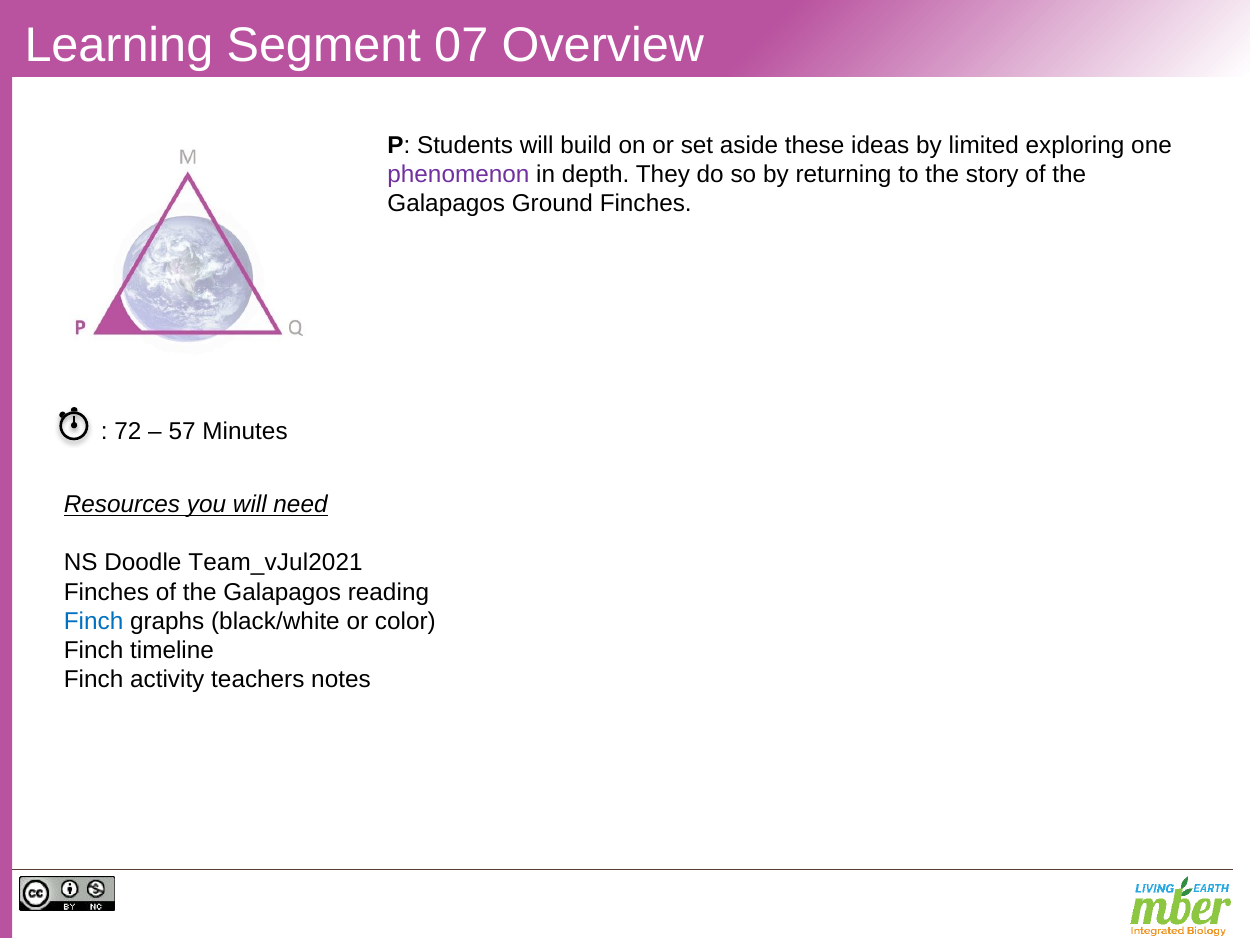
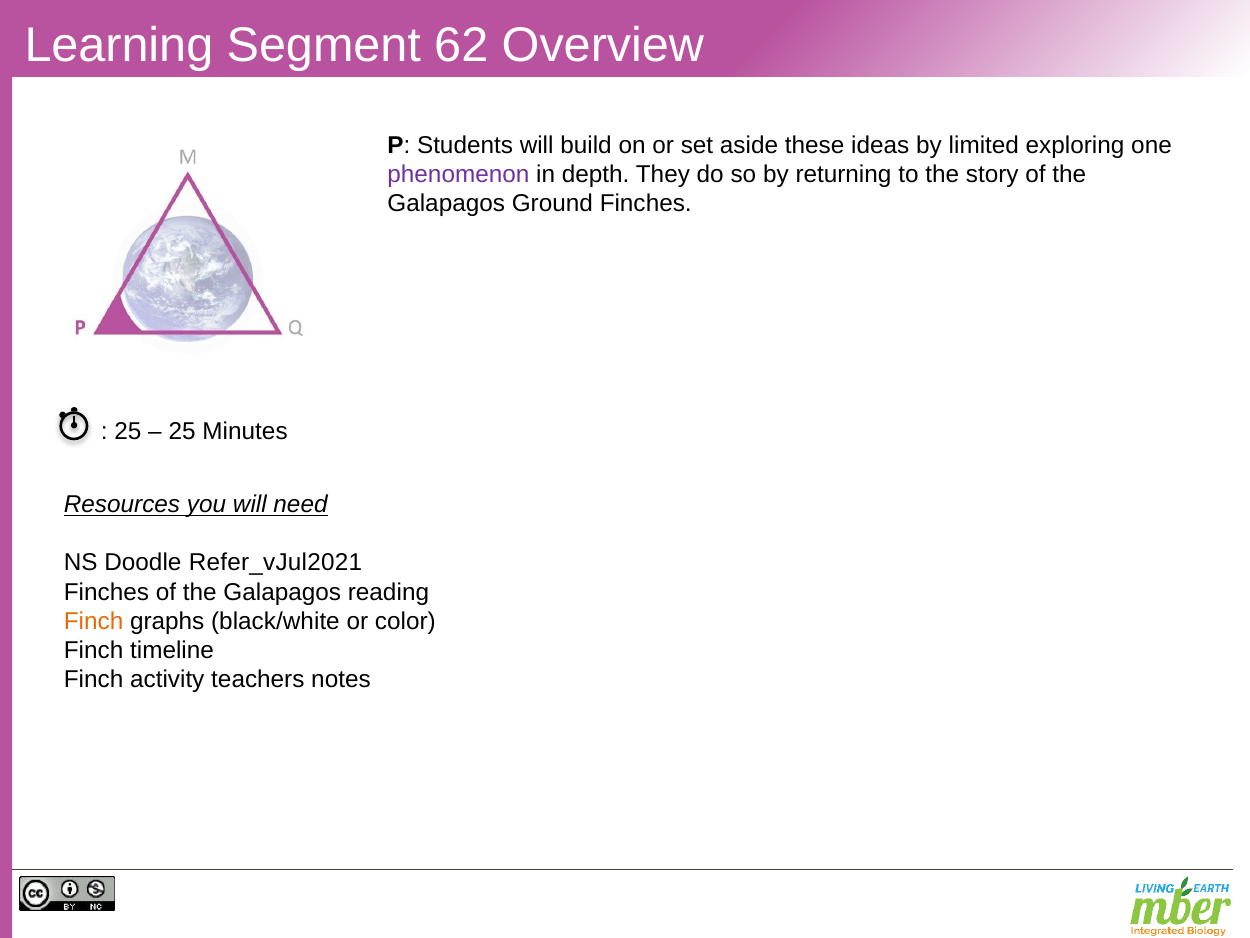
07: 07 -> 62
72 at (128, 432): 72 -> 25
57 at (182, 432): 57 -> 25
Team_vJul2021: Team_vJul2021 -> Refer_vJul2021
Finch at (94, 621) colour: blue -> orange
